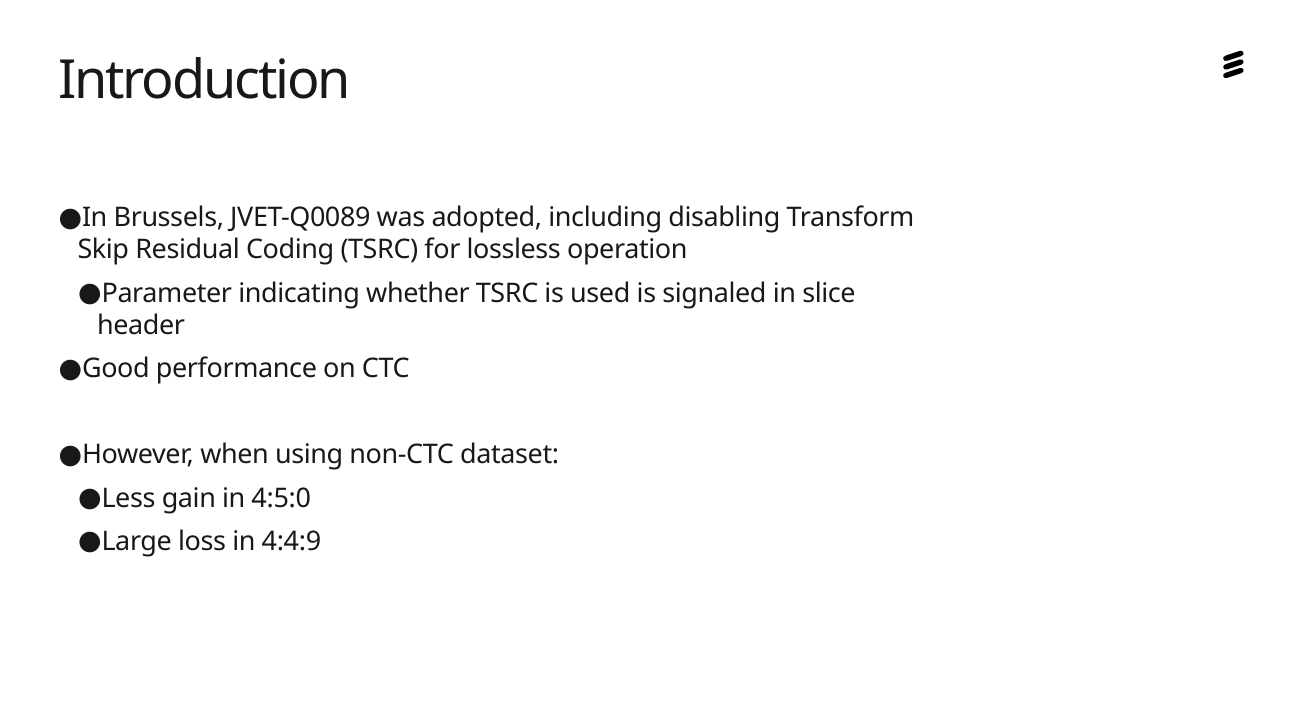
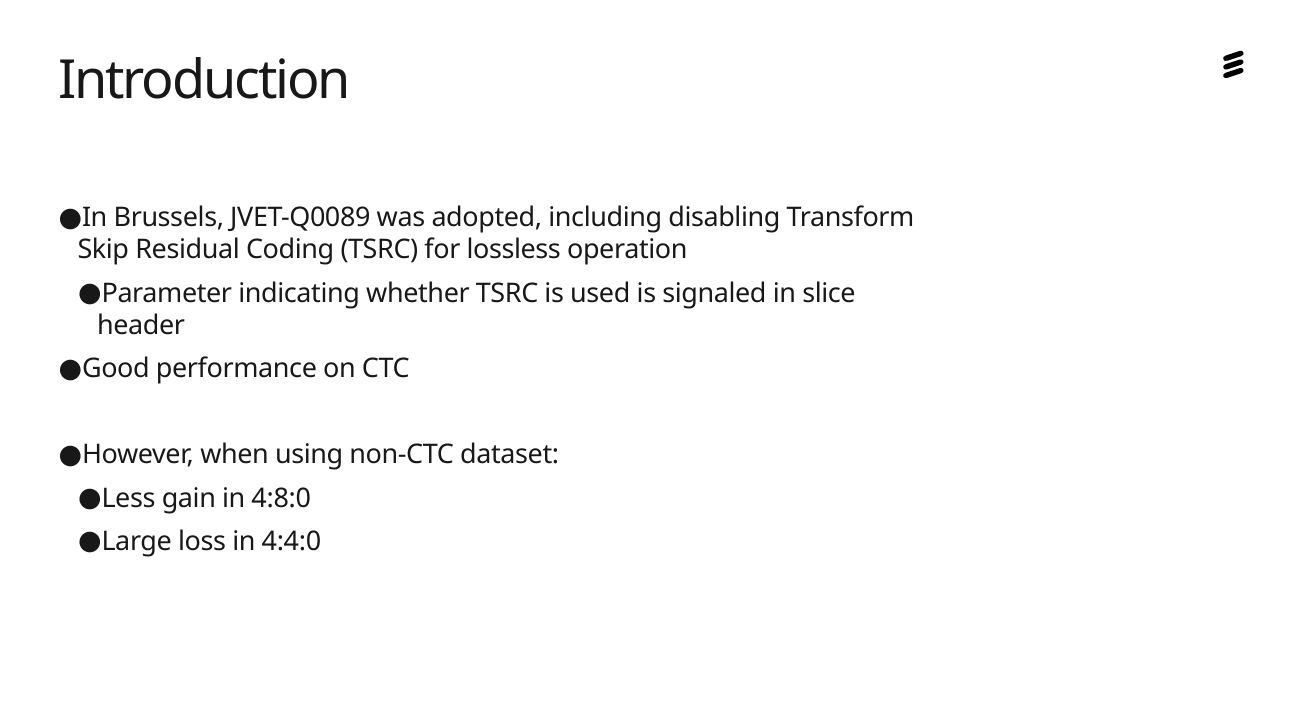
4:5:0: 4:5:0 -> 4:8:0
4:4:9: 4:4:9 -> 4:4:0
